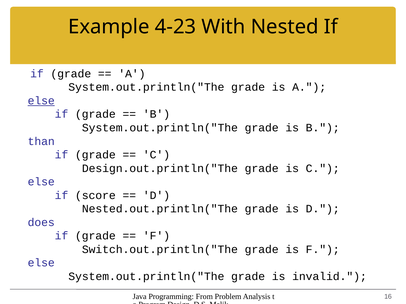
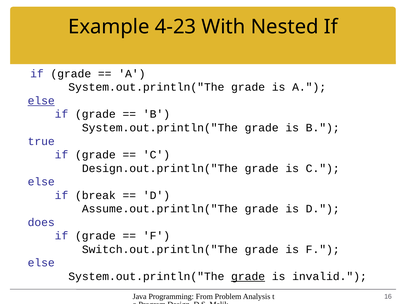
than: than -> true
score: score -> break
Nested.out.println("The: Nested.out.println("The -> Assume.out.println("The
grade at (248, 277) underline: none -> present
